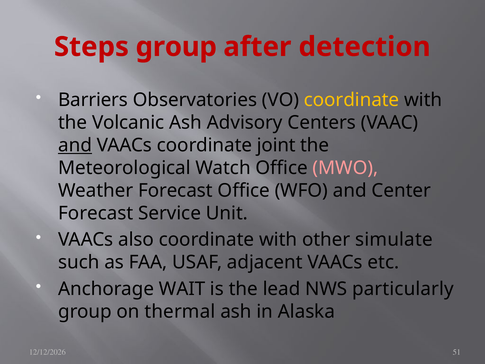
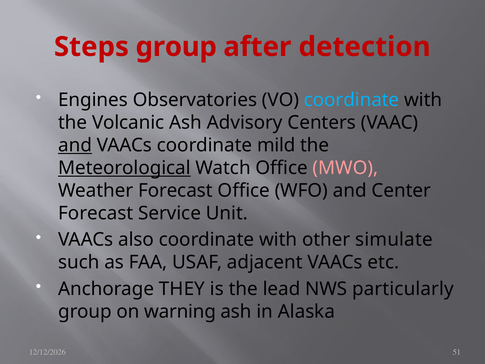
Barriers: Barriers -> Engines
coordinate at (352, 100) colour: yellow -> light blue
joint: joint -> mild
Meteorological underline: none -> present
WAIT: WAIT -> THEY
thermal: thermal -> warning
